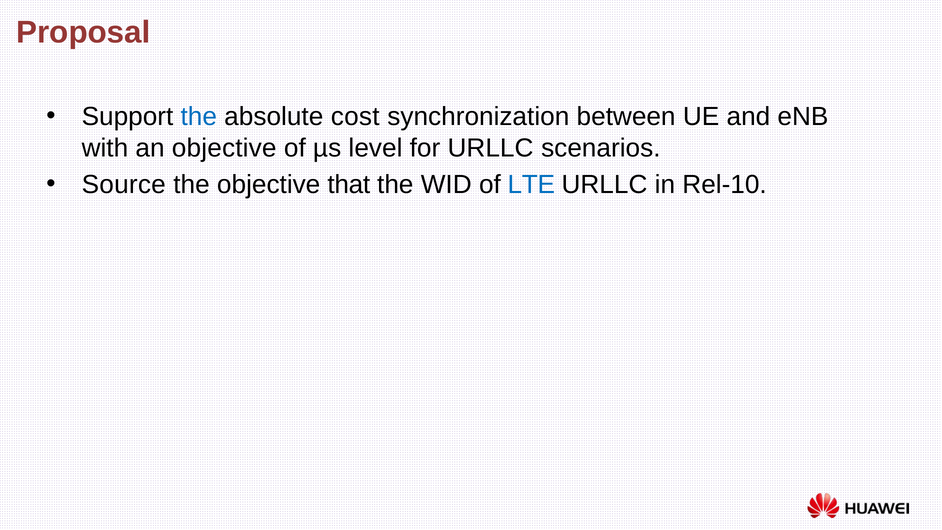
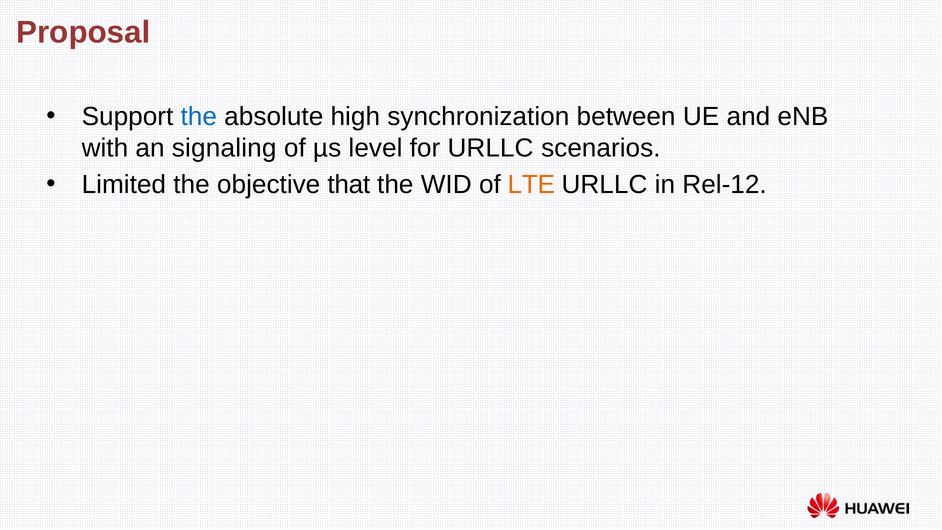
cost: cost -> high
an objective: objective -> signaling
Source: Source -> Limited
LTE colour: blue -> orange
Rel-10: Rel-10 -> Rel-12
